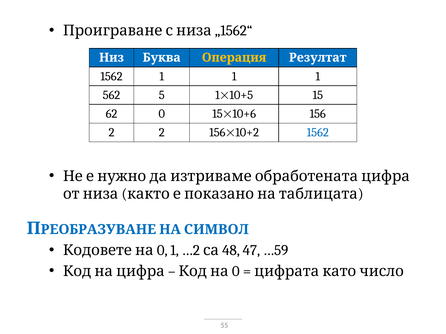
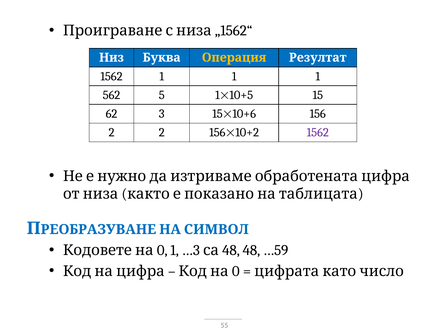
62 0: 0 -> 3
1562 at (318, 133) colour: blue -> purple
…2: …2 -> …3
48 47: 47 -> 48
